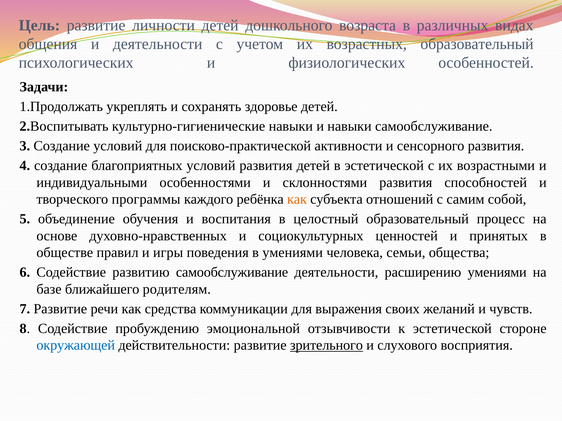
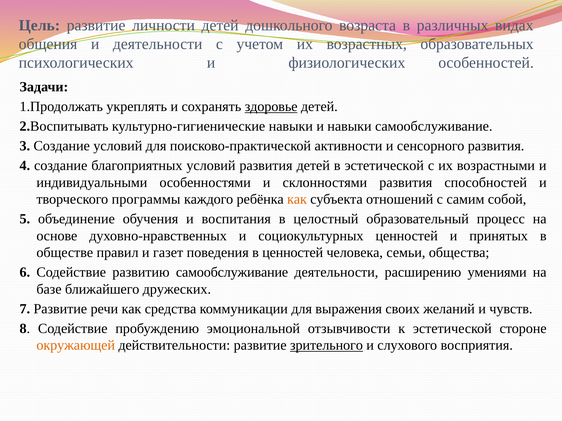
возрастных образовательный: образовательный -> образовательных
здоровье underline: none -> present
игры: игры -> газет
в умениями: умениями -> ценностей
родителям: родителям -> дружеских
окружающей colour: blue -> orange
